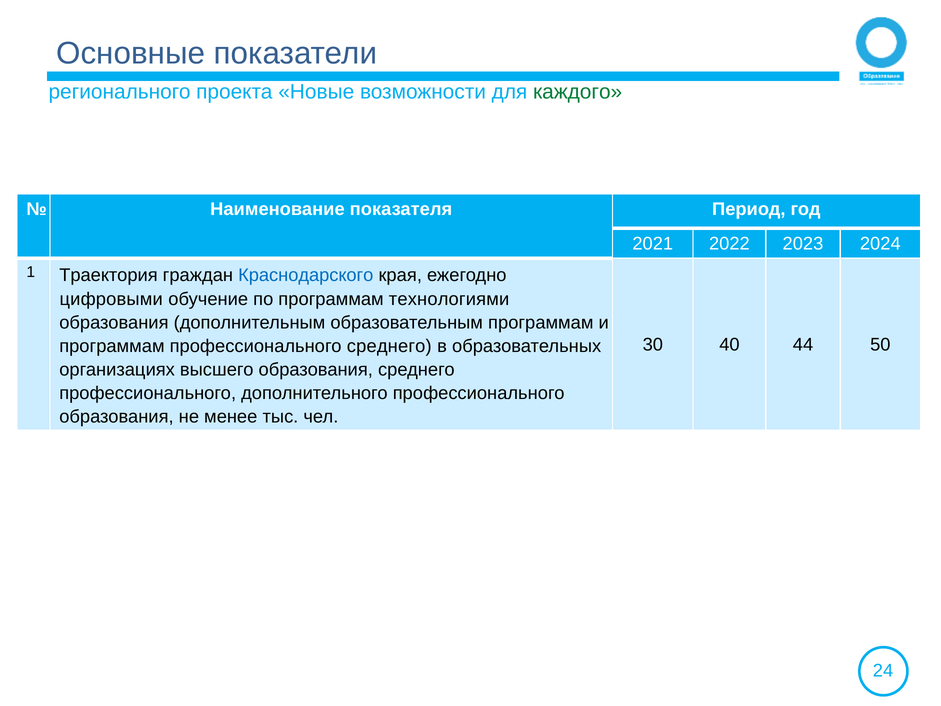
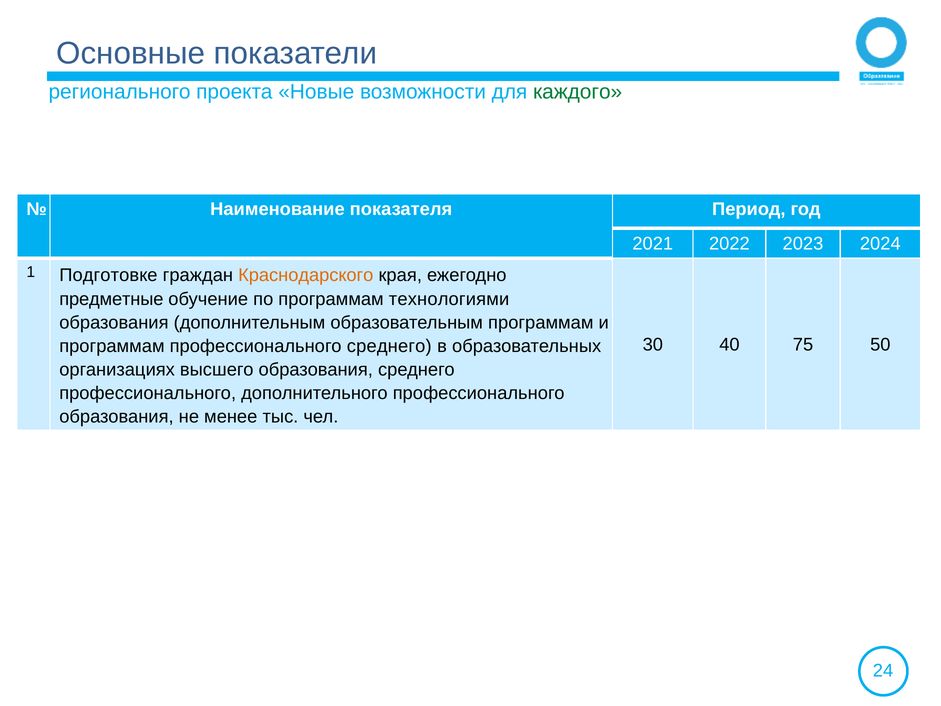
Траектория: Траектория -> Подготовке
Краснодарского colour: blue -> orange
цифровыми: цифровыми -> предметные
44: 44 -> 75
